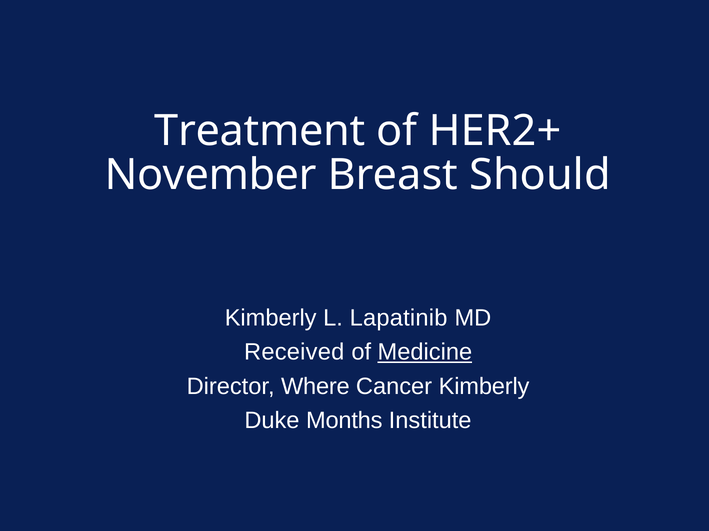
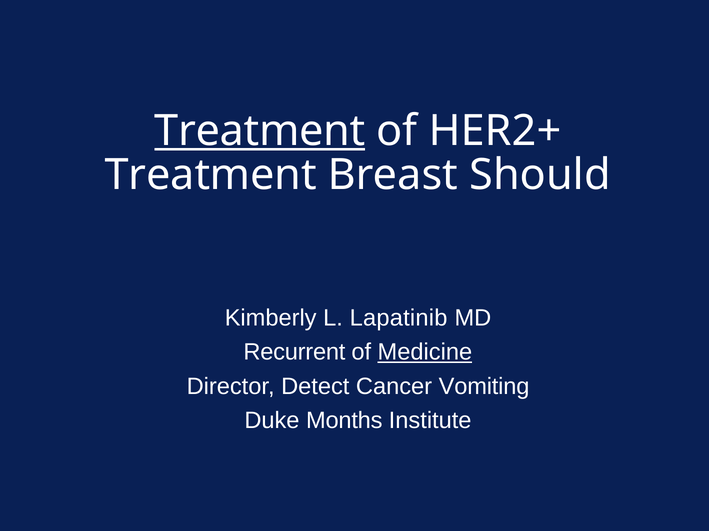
Treatment at (260, 131) underline: none -> present
November at (211, 175): November -> Treatment
Received: Received -> Recurrent
Where: Where -> Detect
Cancer Kimberly: Kimberly -> Vomiting
